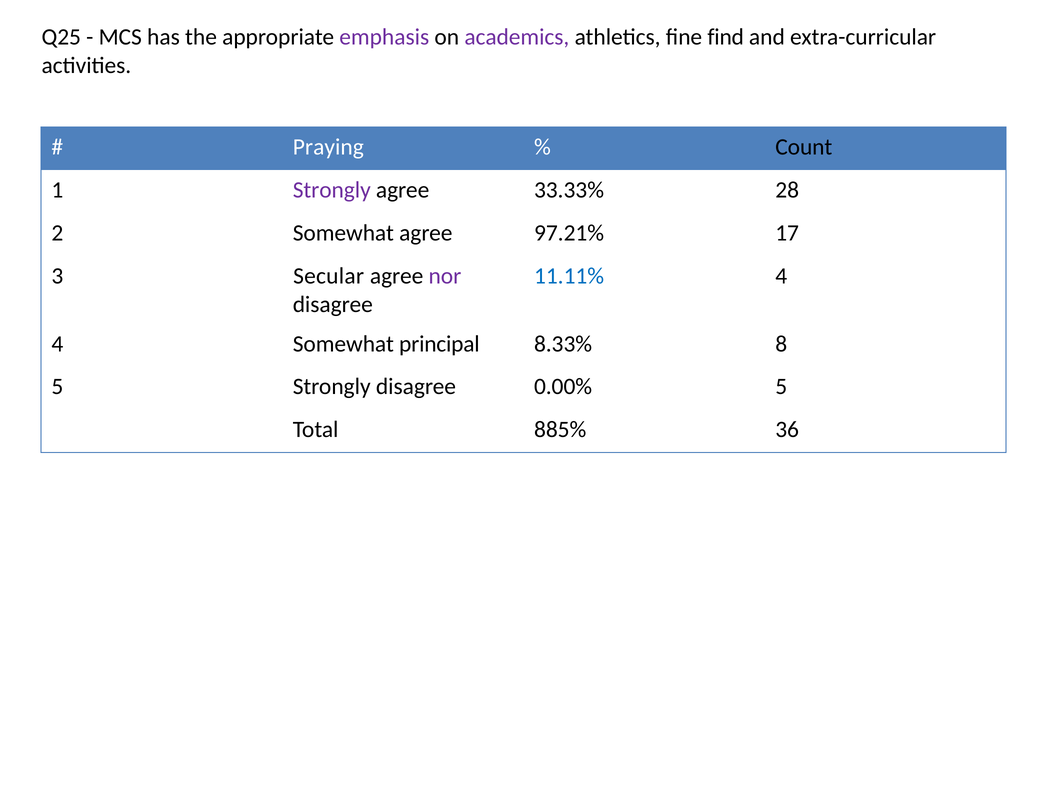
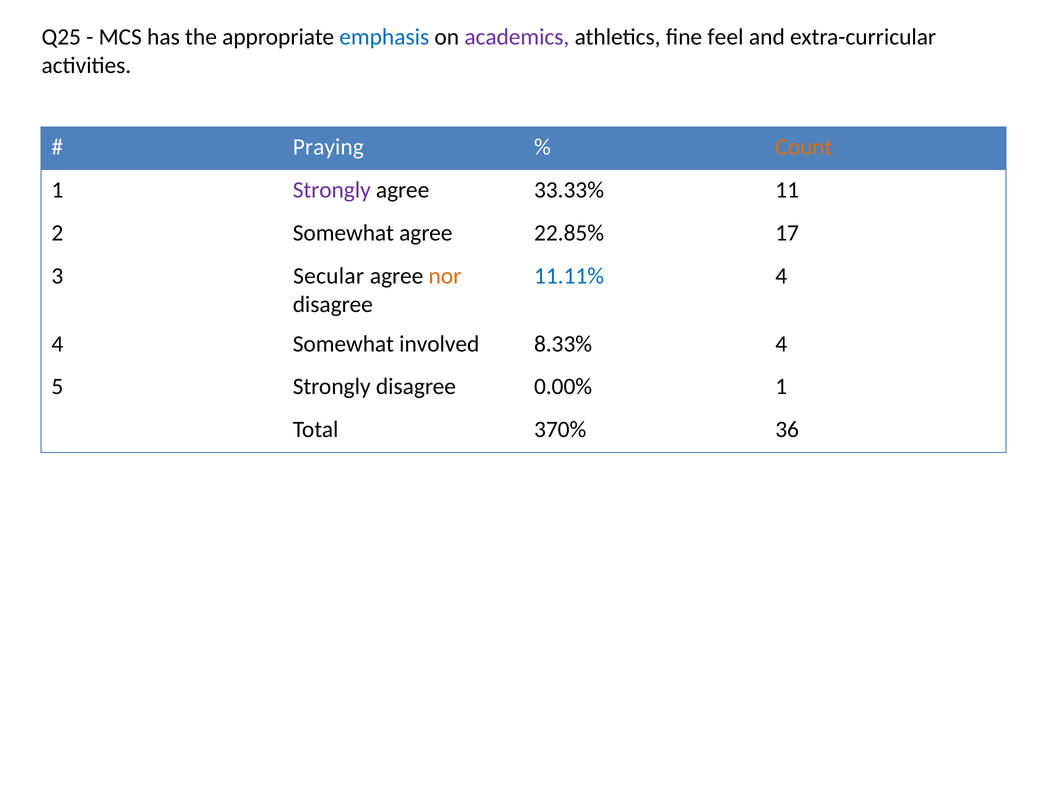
emphasis colour: purple -> blue
find: find -> feel
Count colour: black -> orange
28: 28 -> 11
97.21%: 97.21% -> 22.85%
nor colour: purple -> orange
principal: principal -> involved
8.33% 8: 8 -> 4
0.00% 5: 5 -> 1
885%: 885% -> 370%
